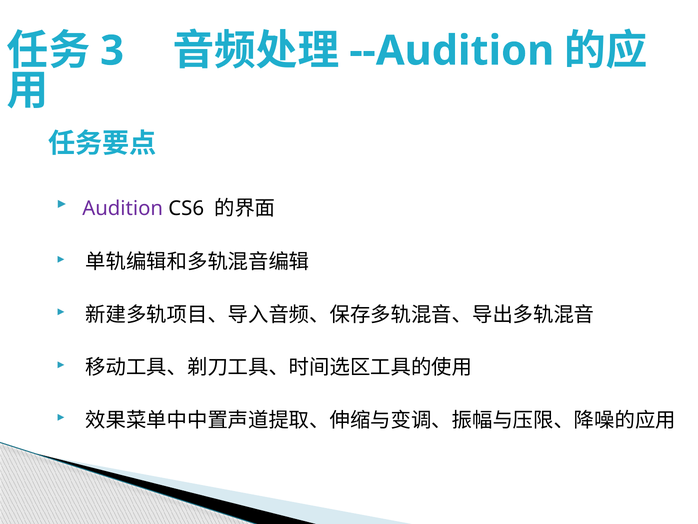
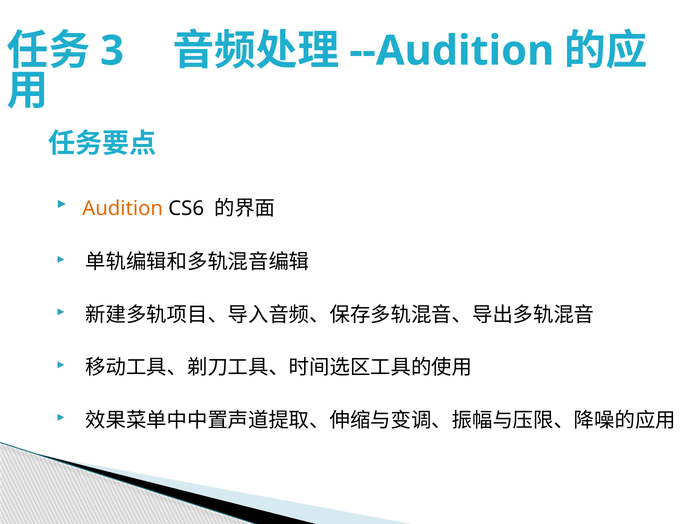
Audition colour: purple -> orange
